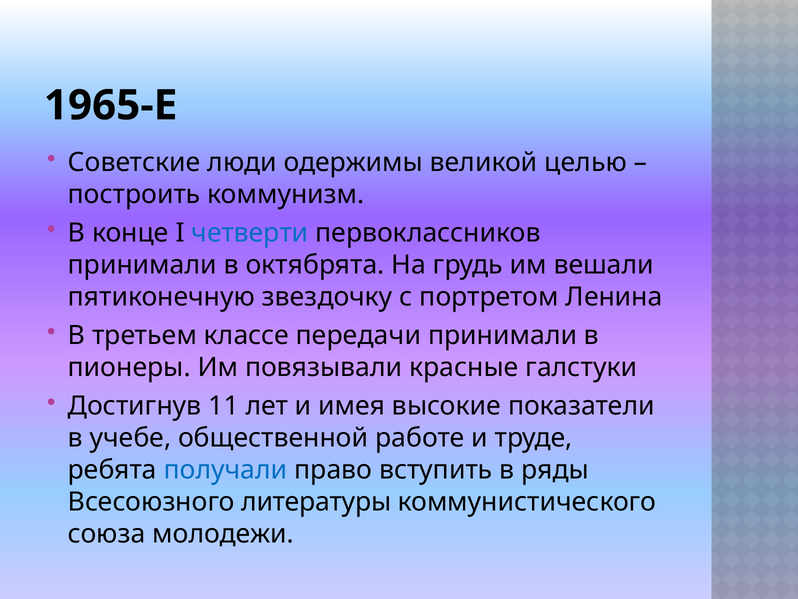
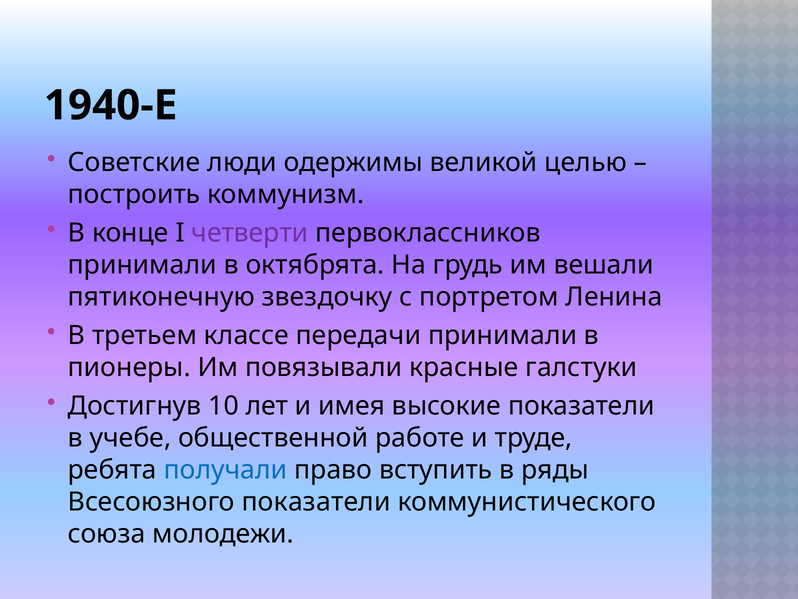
1965-Е: 1965-Е -> 1940-Е
четверти colour: blue -> purple
11: 11 -> 10
Всесоюзного литературы: литературы -> показатели
